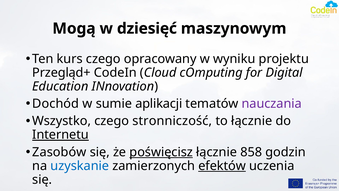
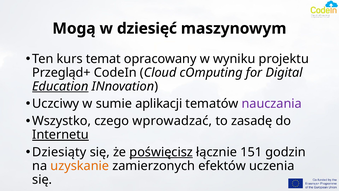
kurs czego: czego -> temat
Education underline: none -> present
Dochód: Dochód -> Uczciwy
stronniczość: stronniczość -> wprowadzać
to łącznie: łącznie -> zasadę
Zasobów: Zasobów -> Dziesiąty
858: 858 -> 151
uzyskanie colour: blue -> orange
efektów underline: present -> none
